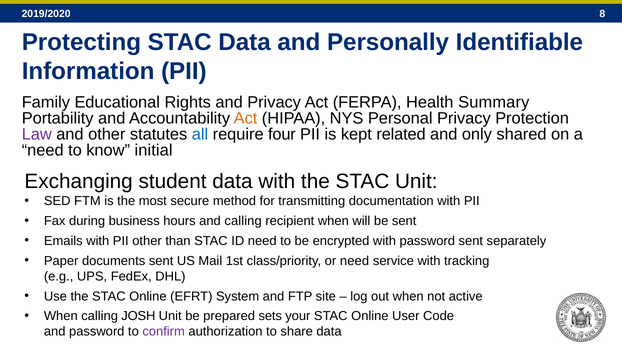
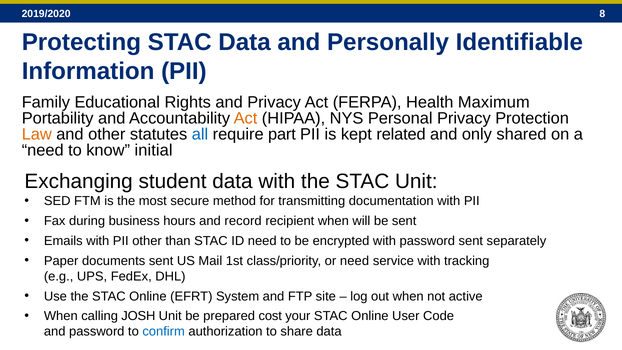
Summary: Summary -> Maximum
Law colour: purple -> orange
four: four -> part
and calling: calling -> record
sets: sets -> cost
confirm colour: purple -> blue
